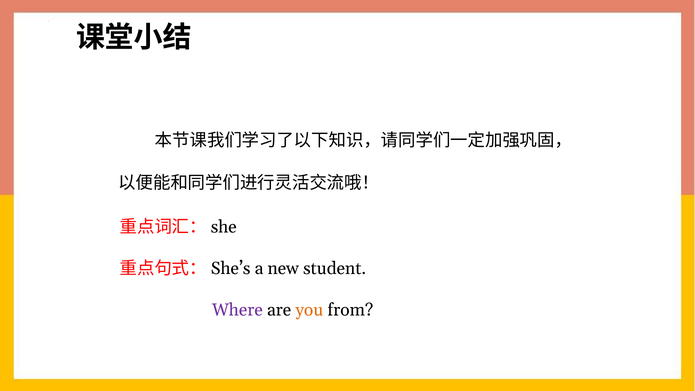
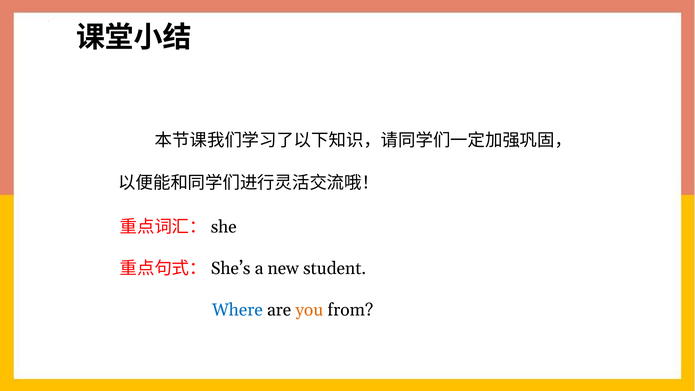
Where colour: purple -> blue
